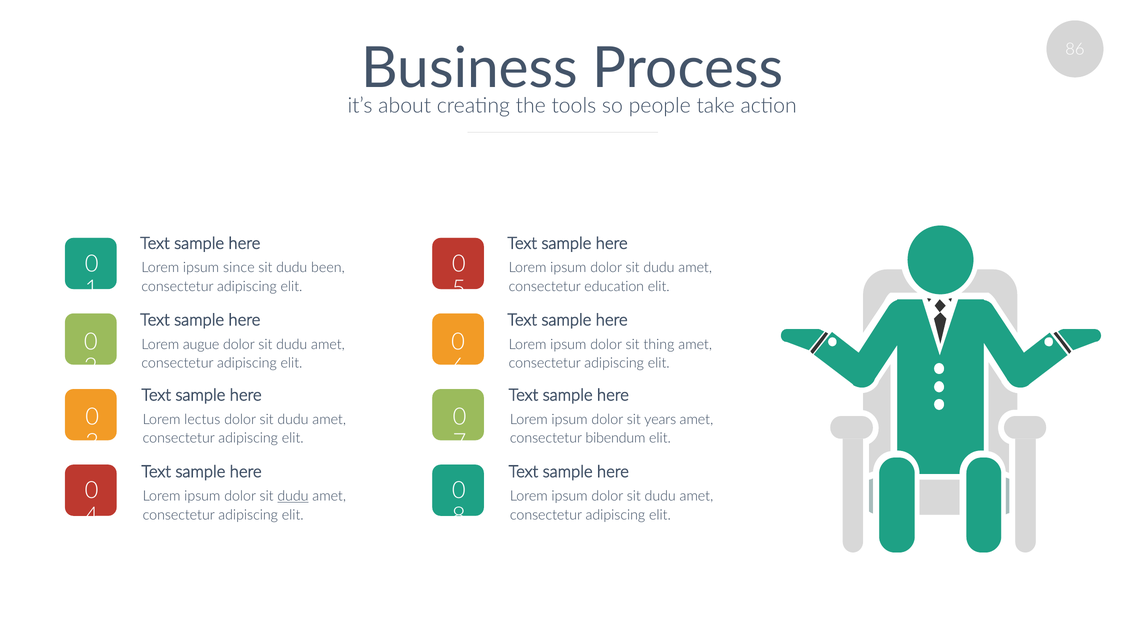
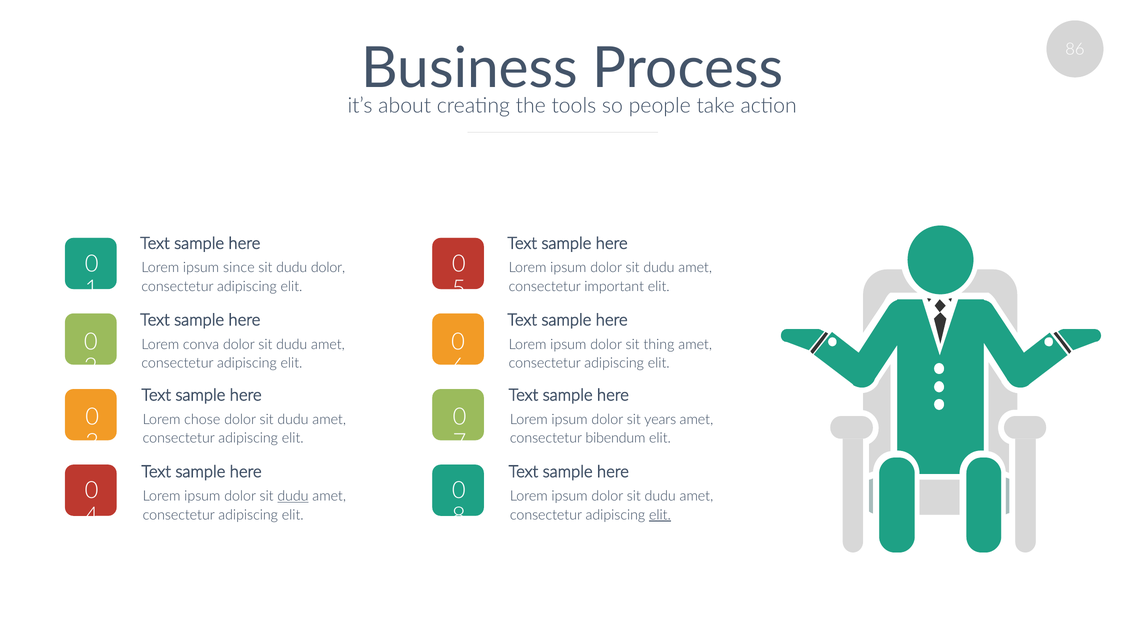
dudu been: been -> dolor
education: education -> important
augue: augue -> conva
lectus: lectus -> chose
elit at (660, 514) underline: none -> present
